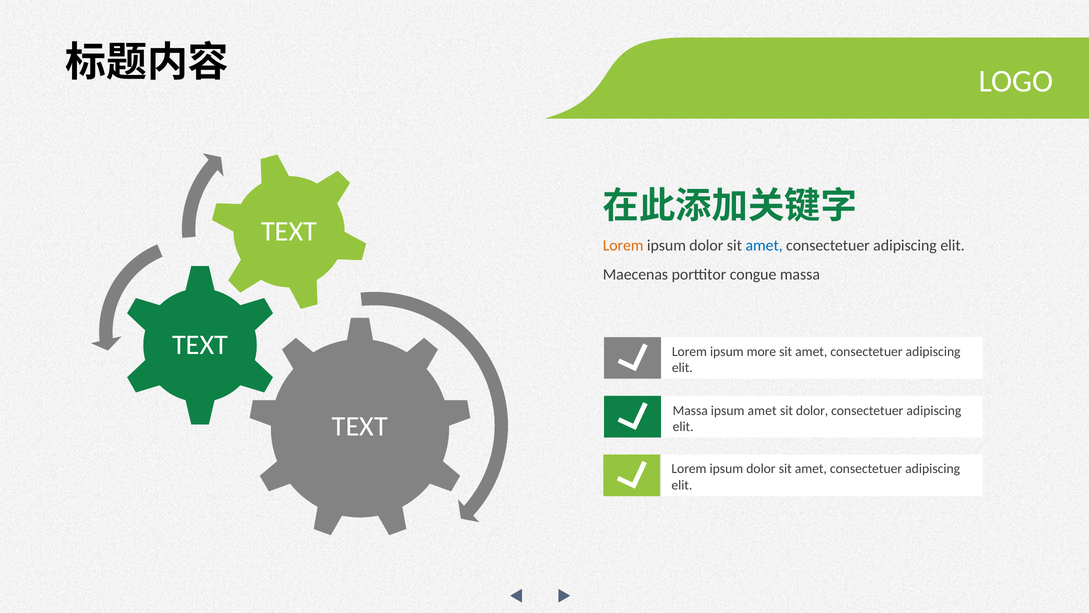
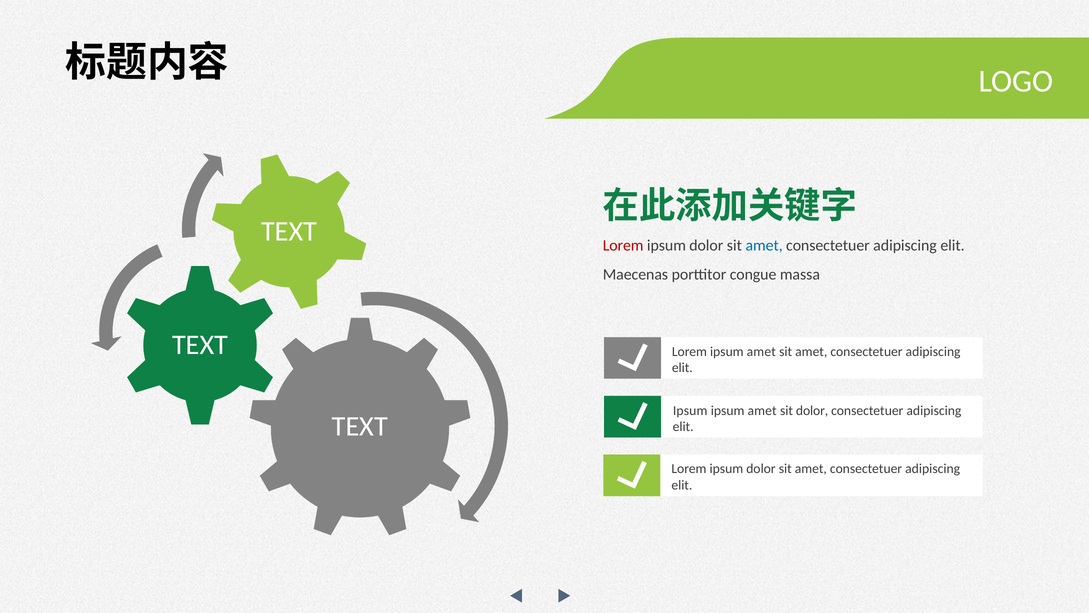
Lorem at (623, 246) colour: orange -> red
Lorem ipsum more: more -> amet
Massa at (690, 410): Massa -> Ipsum
